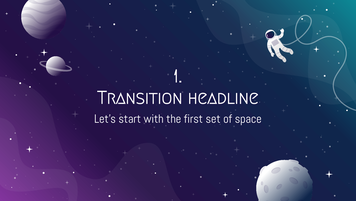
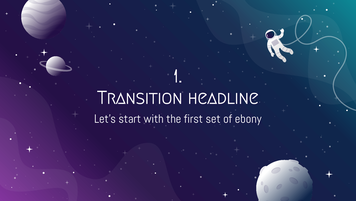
space: space -> ebony
